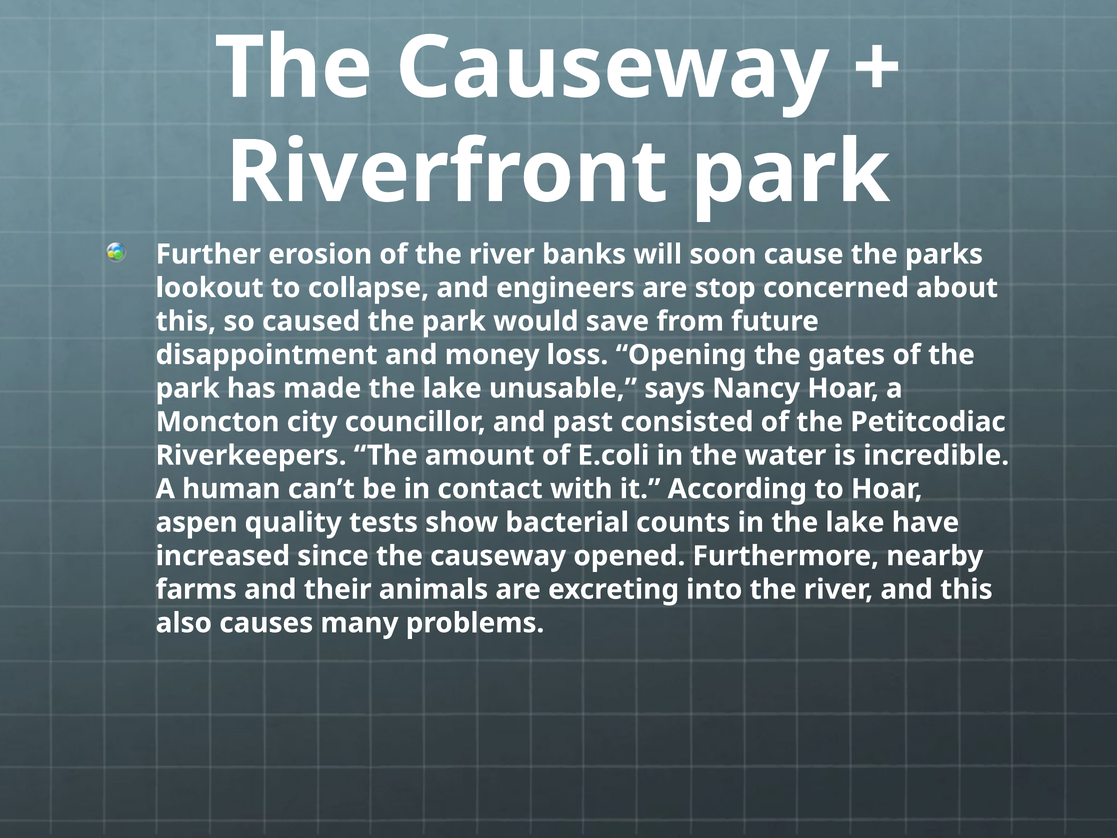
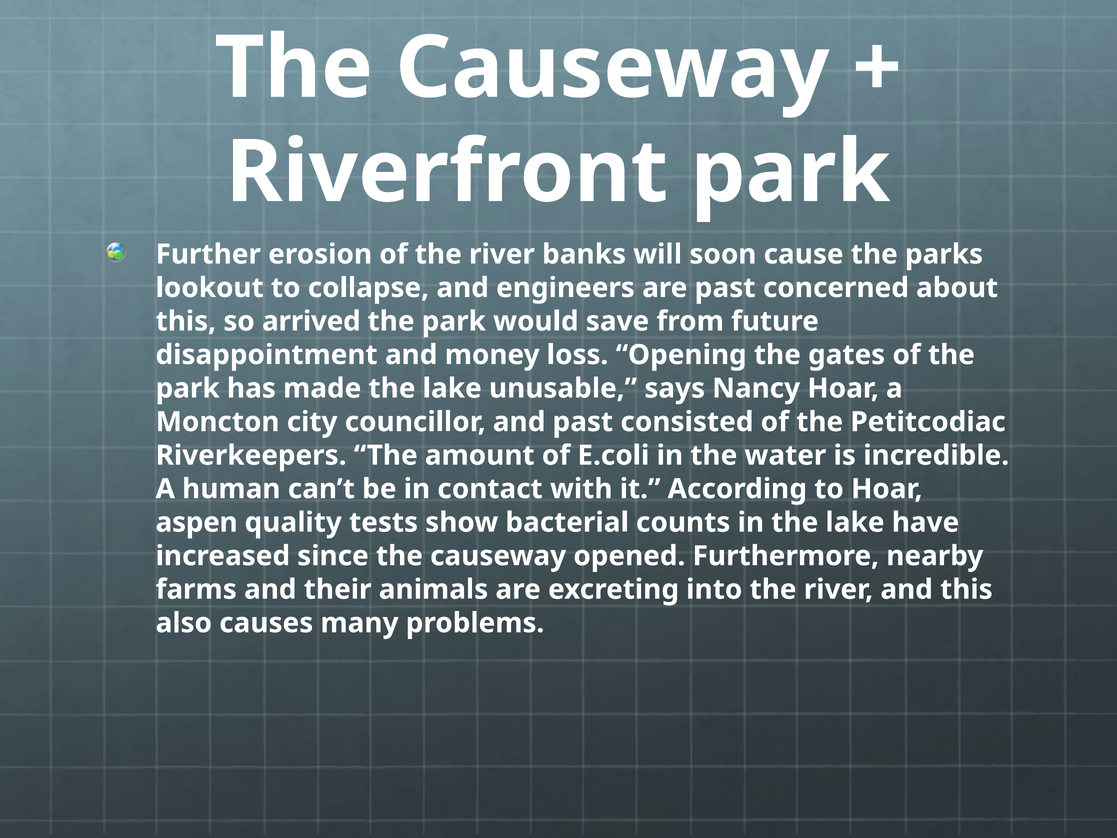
are stop: stop -> past
caused: caused -> arrived
